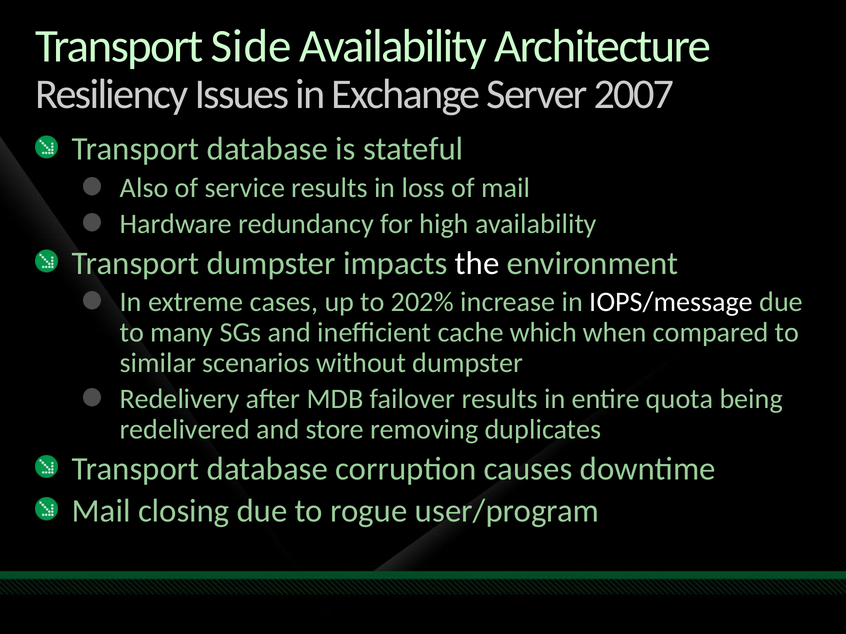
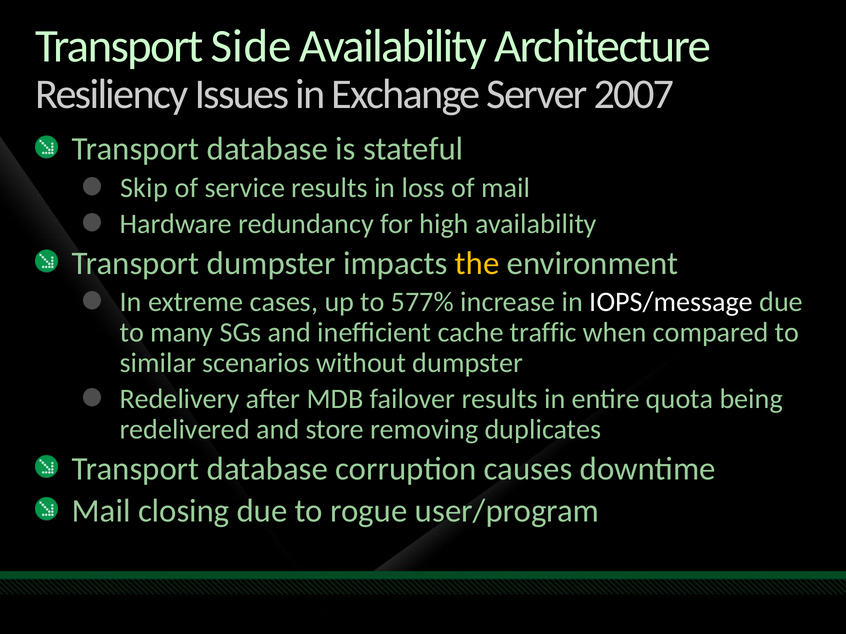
Also: Also -> Skip
the colour: white -> yellow
202%: 202% -> 577%
which: which -> traffic
